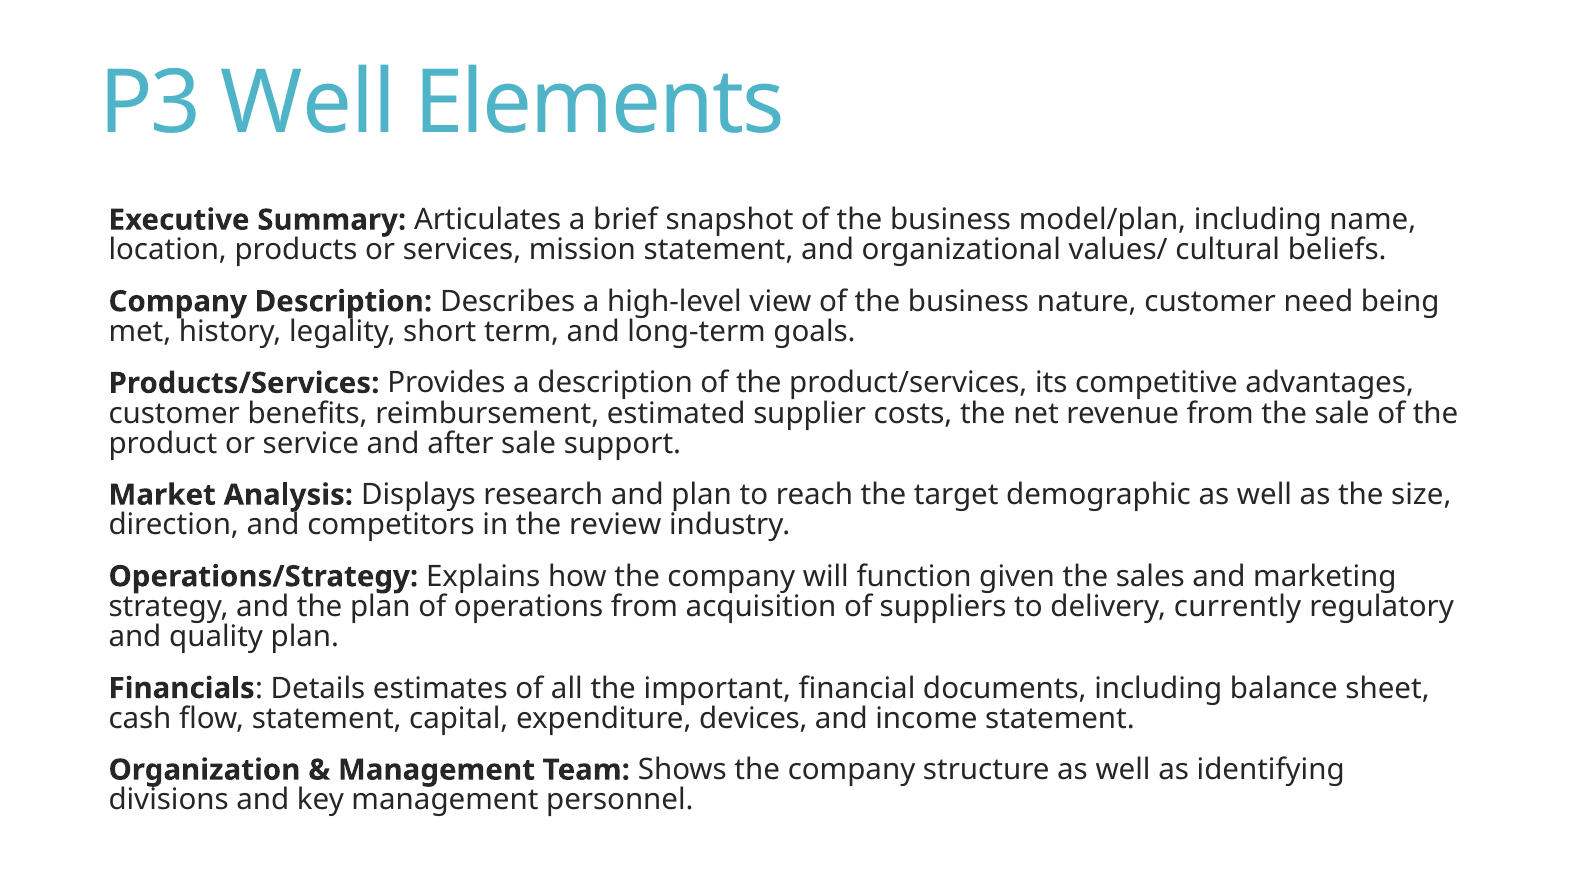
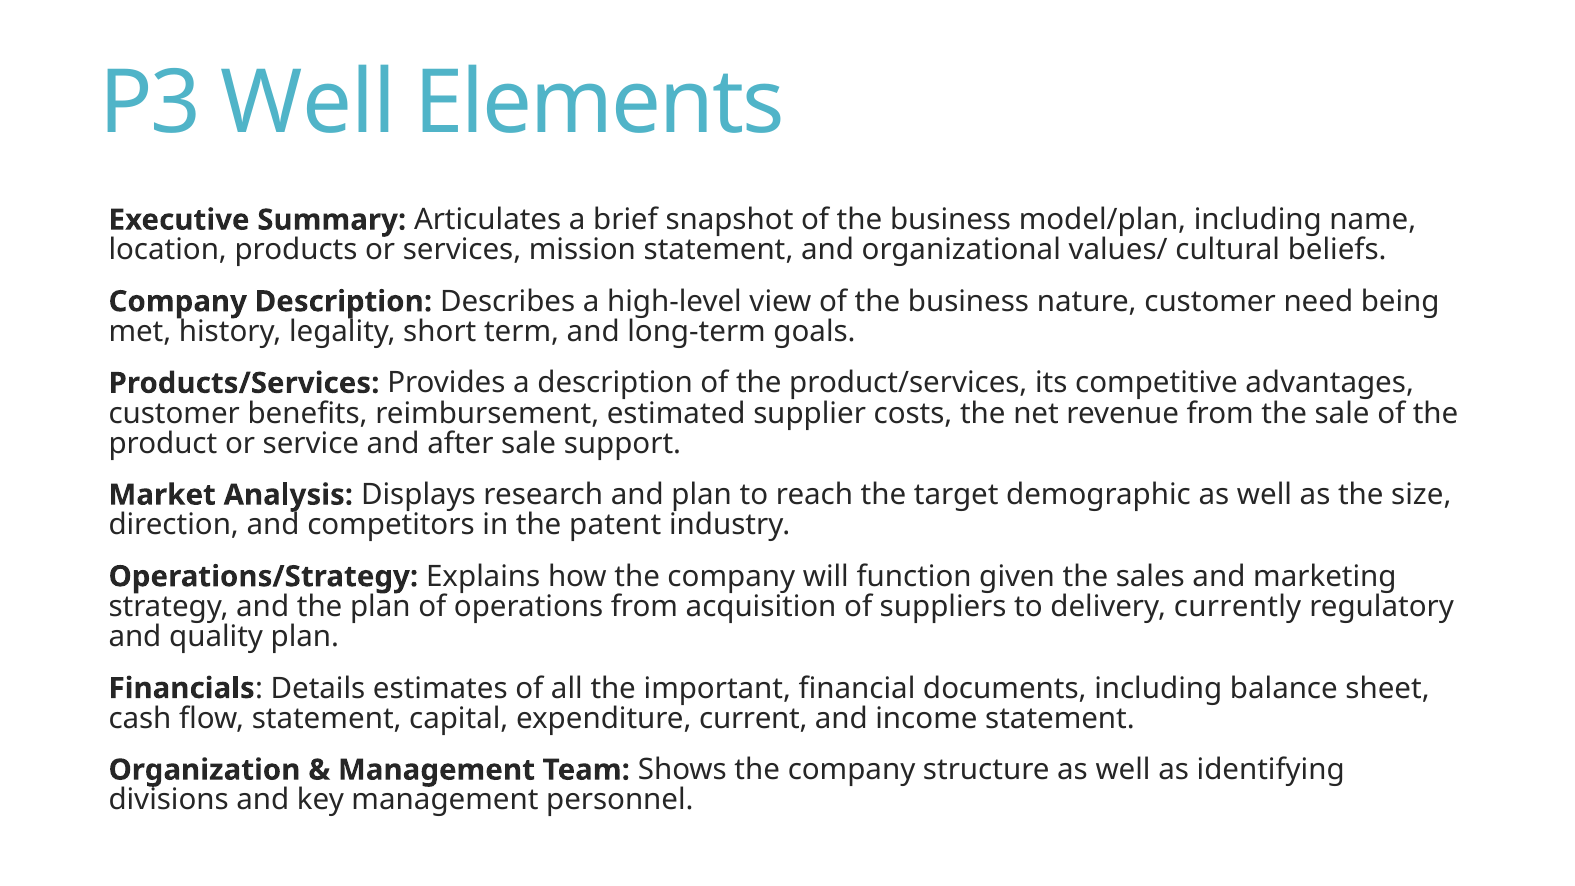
review: review -> patent
devices: devices -> current
